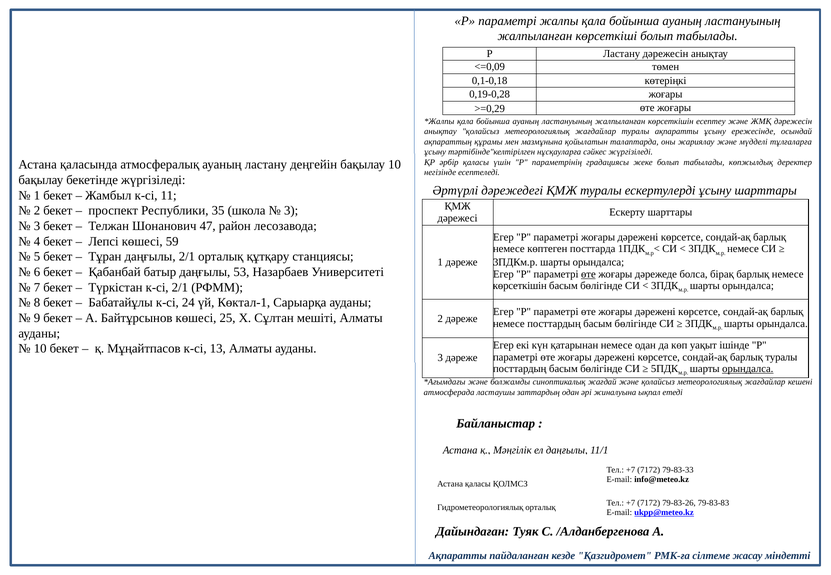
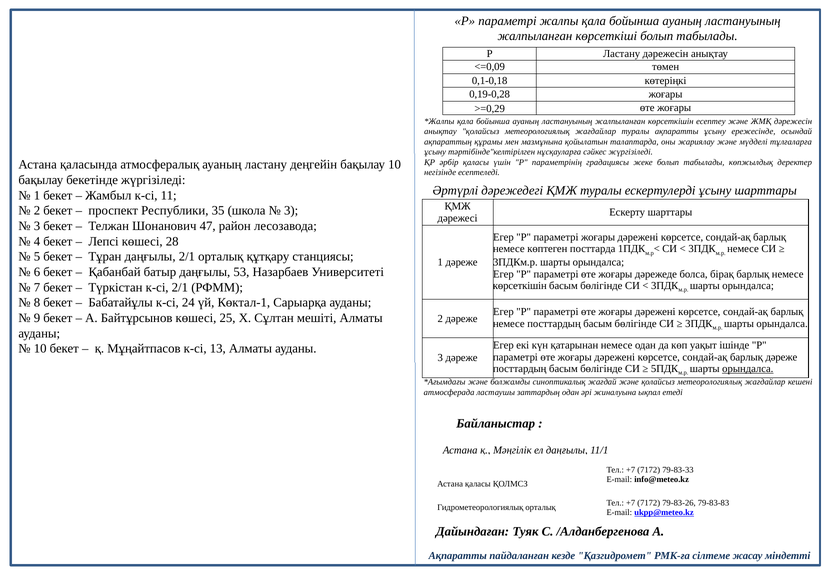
59: 59 -> 28
өте at (588, 274) underline: present -> none
барлық туралы: туралы -> дәреже
